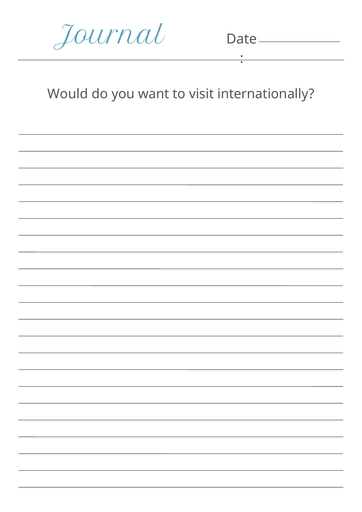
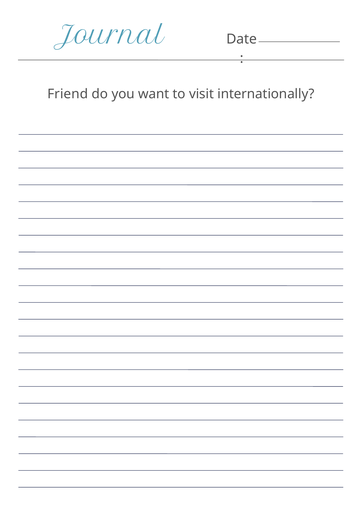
Would: Would -> Friend
